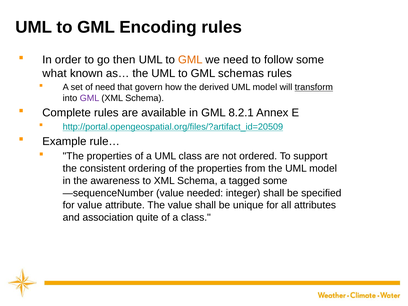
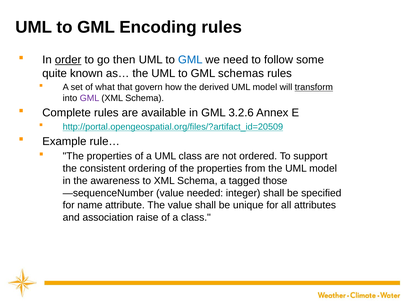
order underline: none -> present
GML at (190, 60) colour: orange -> blue
what: what -> quite
of need: need -> what
8.2.1: 8.2.1 -> 3.2.6
tagged some: some -> those
for value: value -> name
quite: quite -> raise
